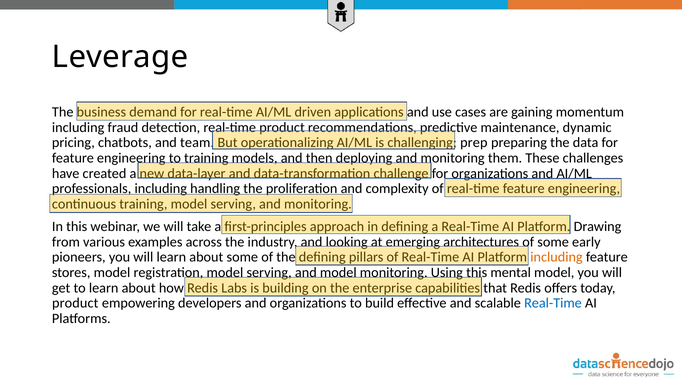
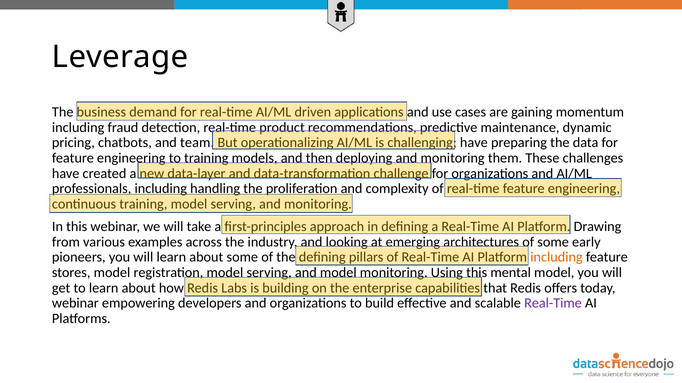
prep at (474, 143): prep -> have
product at (75, 304): product -> webinar
Real-Time at (553, 304) colour: blue -> purple
